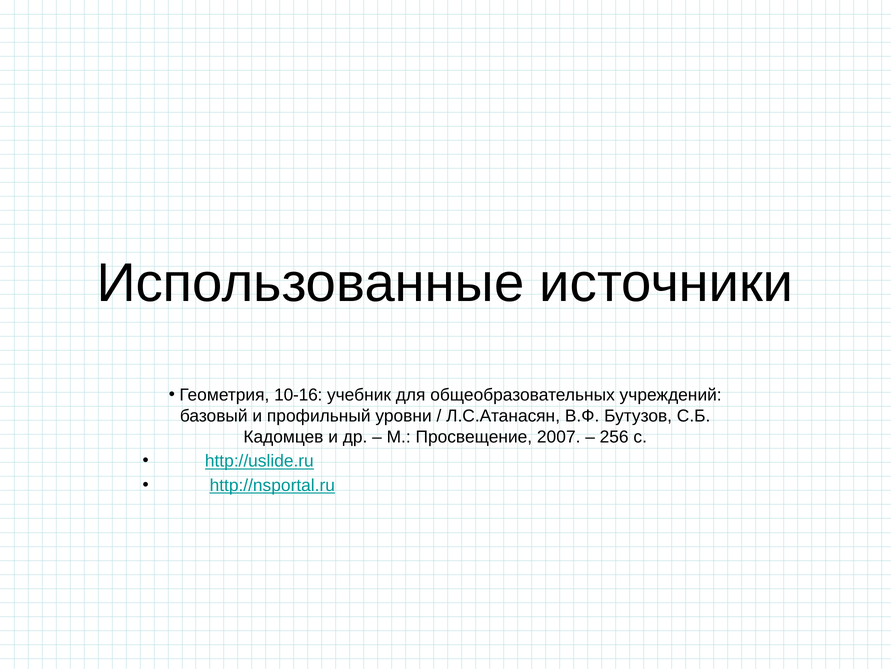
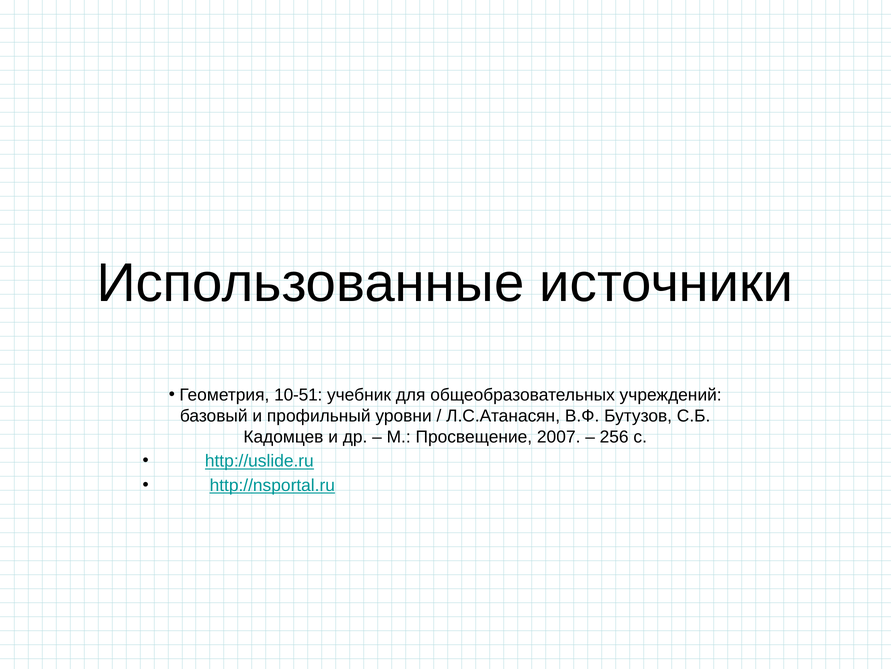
10-16: 10-16 -> 10-51
